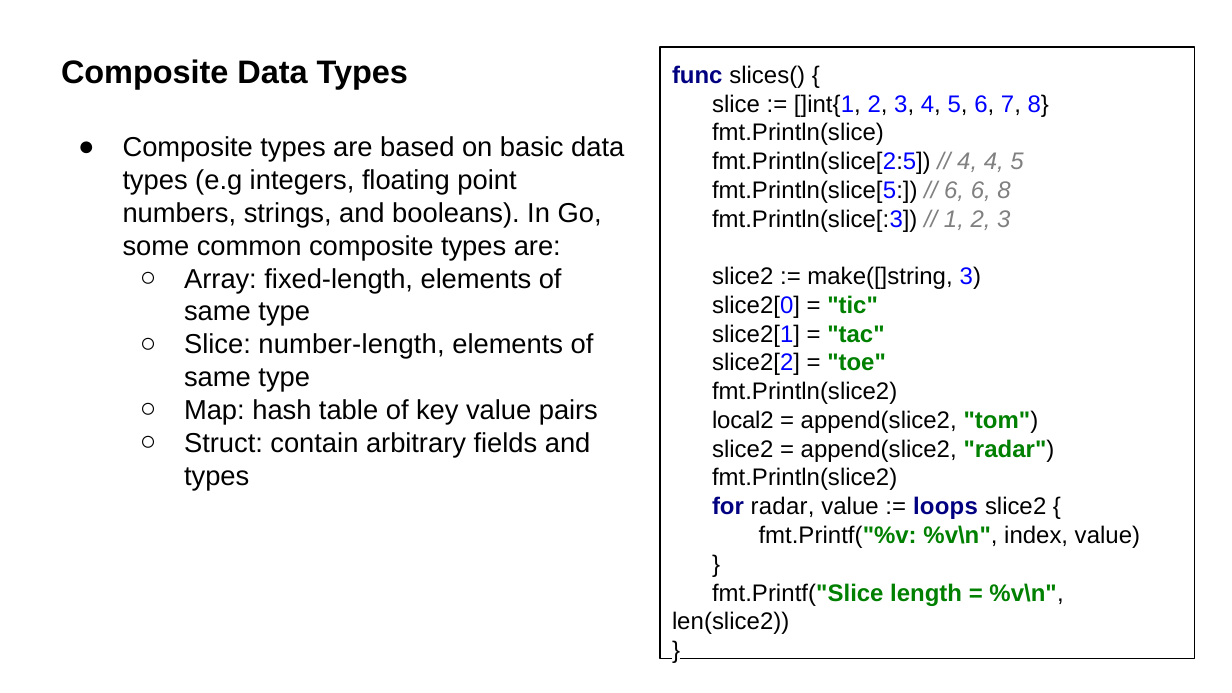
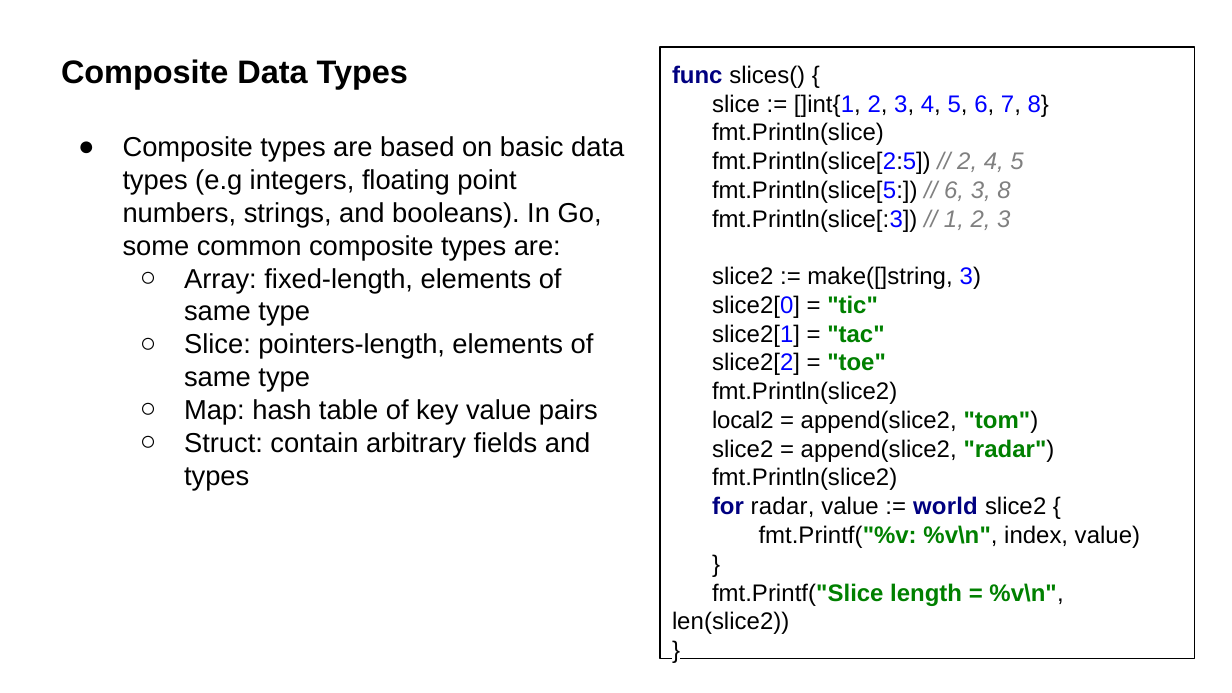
4 at (967, 162): 4 -> 2
6 6: 6 -> 3
number-length: number-length -> pointers-length
loops: loops -> world
